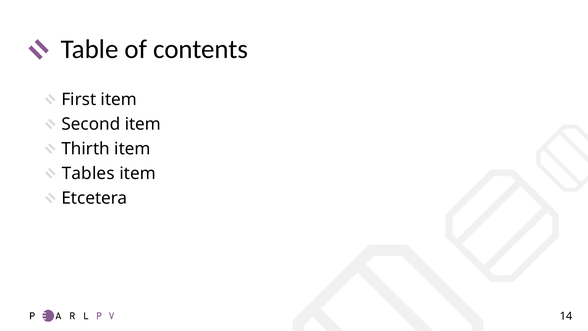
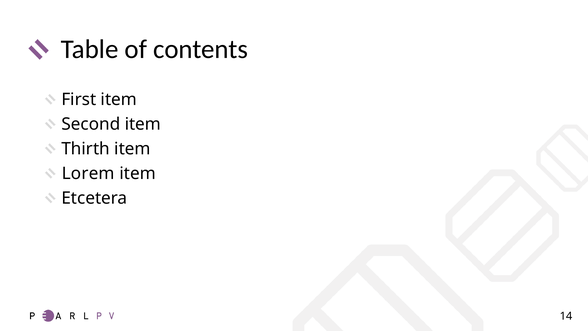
Tables: Tables -> Lorem
